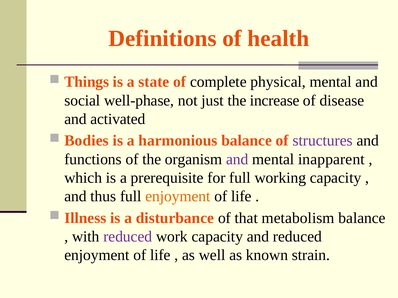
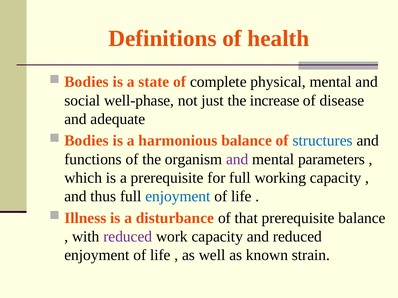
Things at (87, 82): Things -> Bodies
activated: activated -> adequate
structures colour: purple -> blue
inapparent: inapparent -> parameters
enjoyment at (178, 197) colour: orange -> blue
that metabolism: metabolism -> prerequisite
